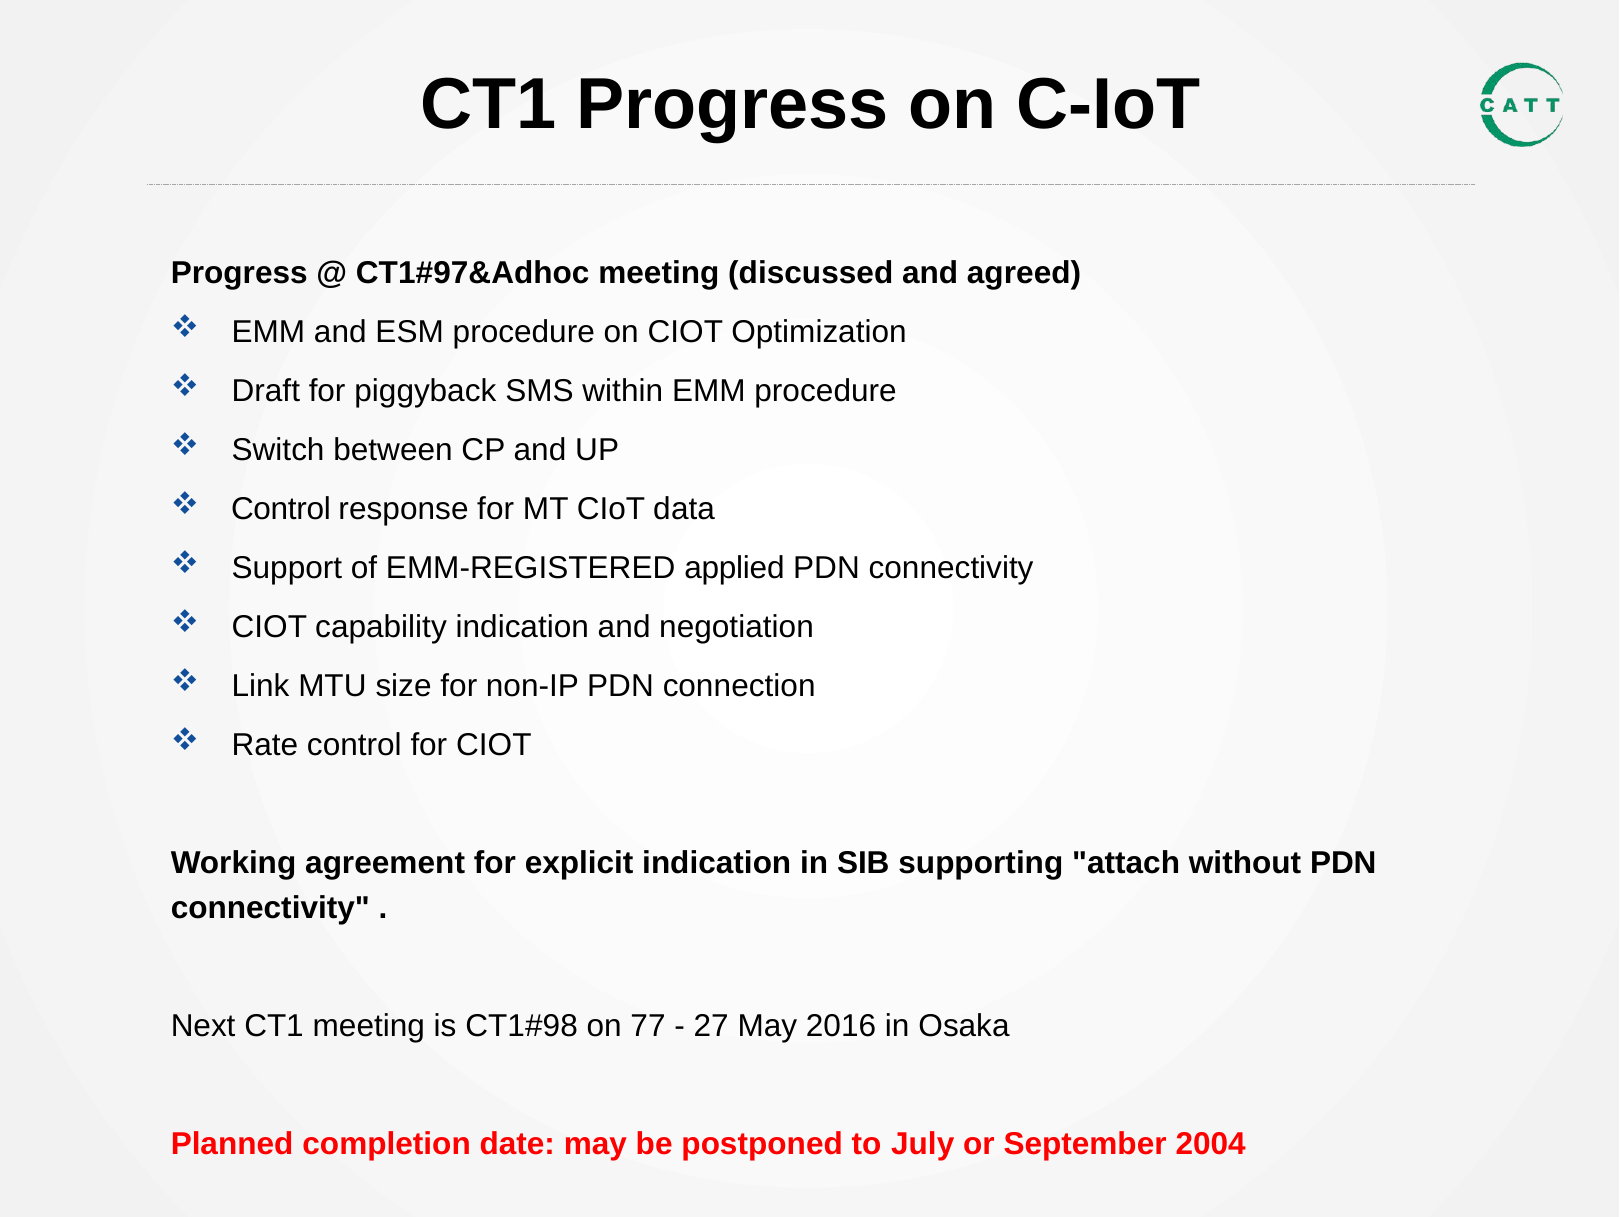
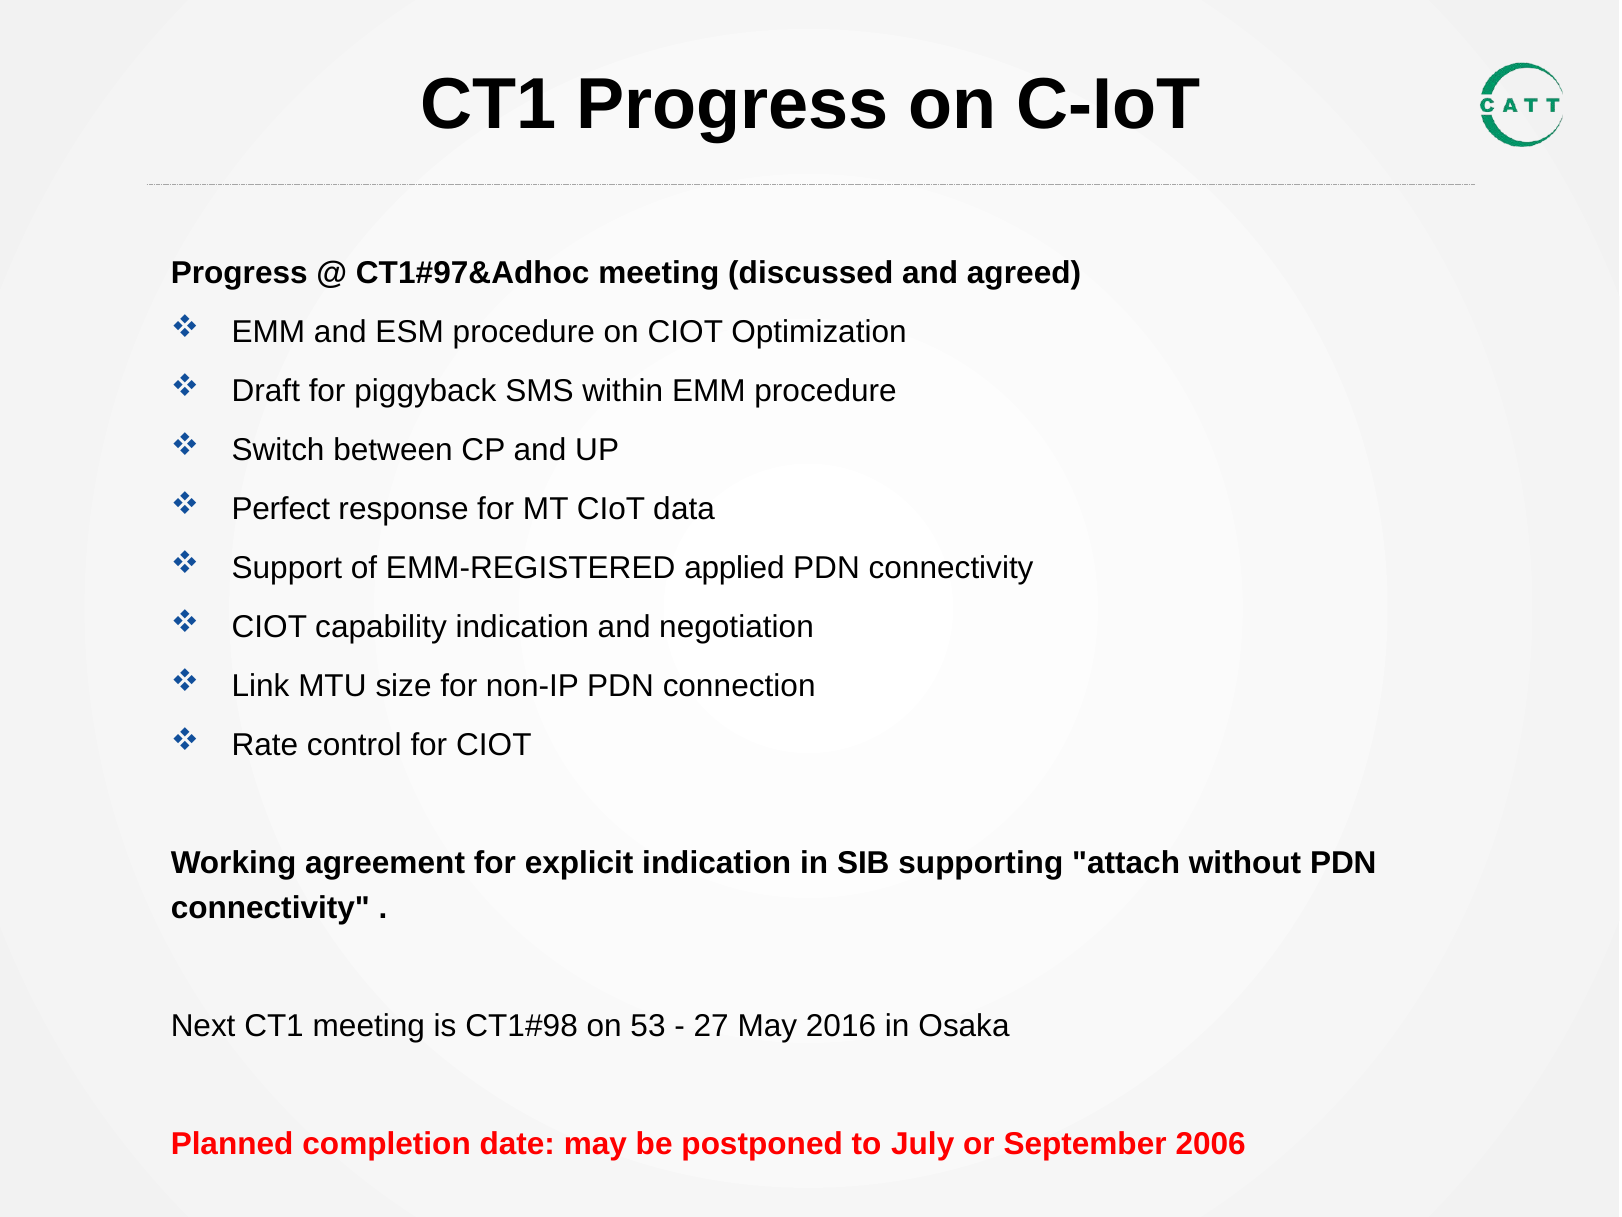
Control at (281, 509): Control -> Perfect
77: 77 -> 53
2004: 2004 -> 2006
